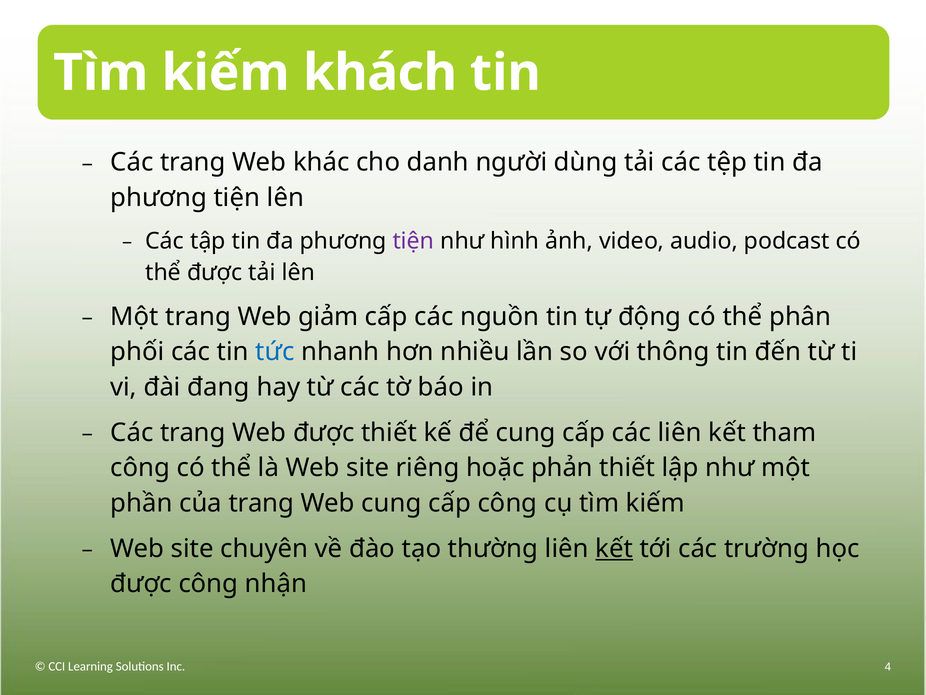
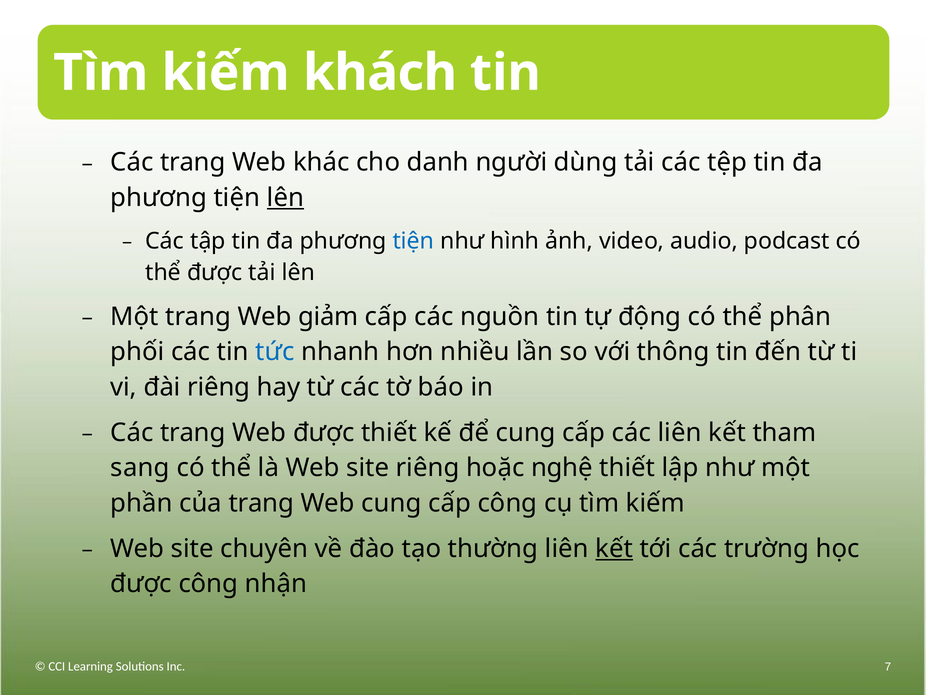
lên at (285, 198) underline: none -> present
tiện at (413, 241) colour: purple -> blue
đài đang: đang -> riêng
công at (140, 468): công -> sang
phản: phản -> nghệ
4: 4 -> 7
